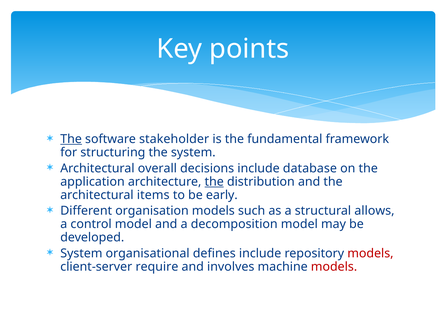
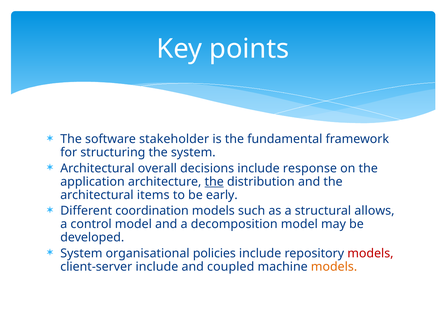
The at (71, 139) underline: present -> none
database: database -> response
organisation: organisation -> coordination
defines: defines -> policies
client-server require: require -> include
involves: involves -> coupled
models at (334, 267) colour: red -> orange
